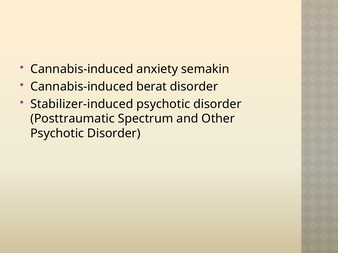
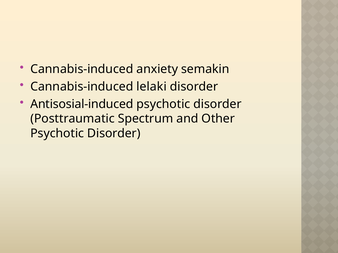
berat: berat -> lelaki
Stabilizer-induced: Stabilizer-induced -> Antisosial-induced
